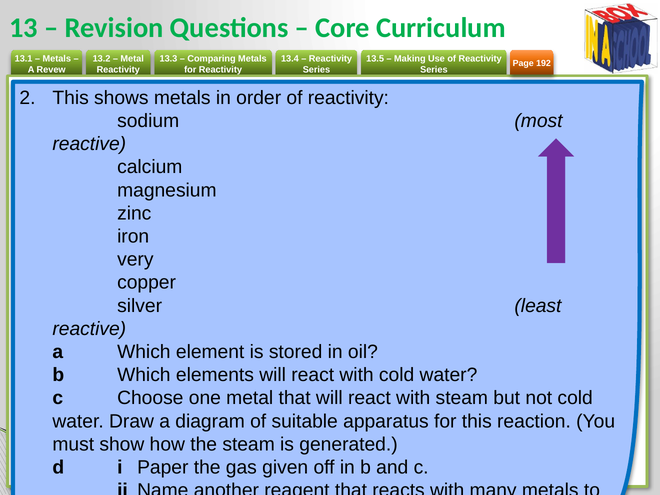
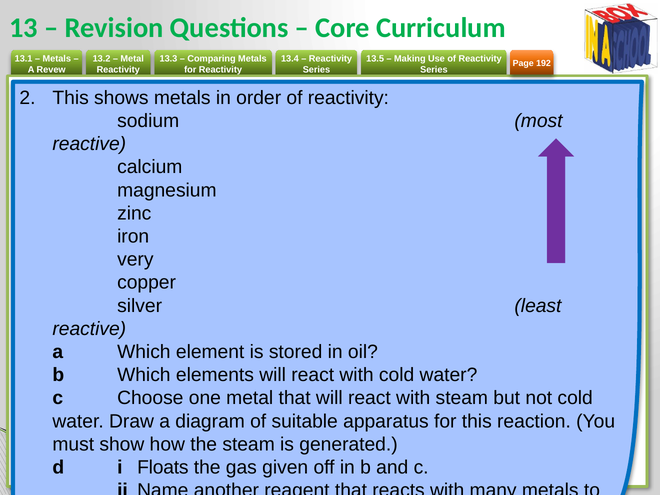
Paper: Paper -> Floats
